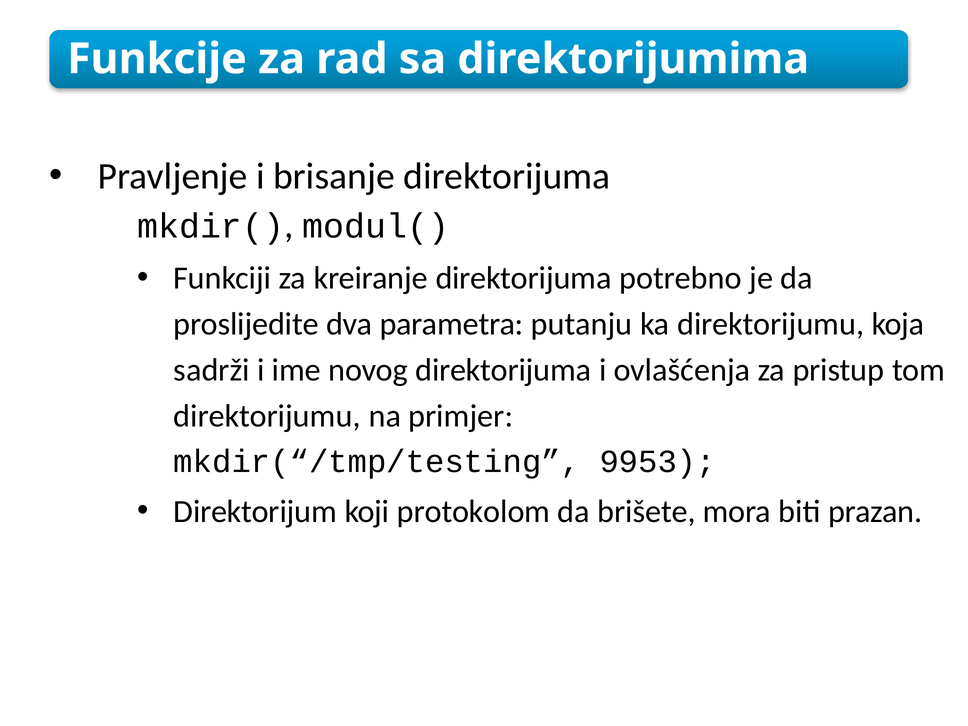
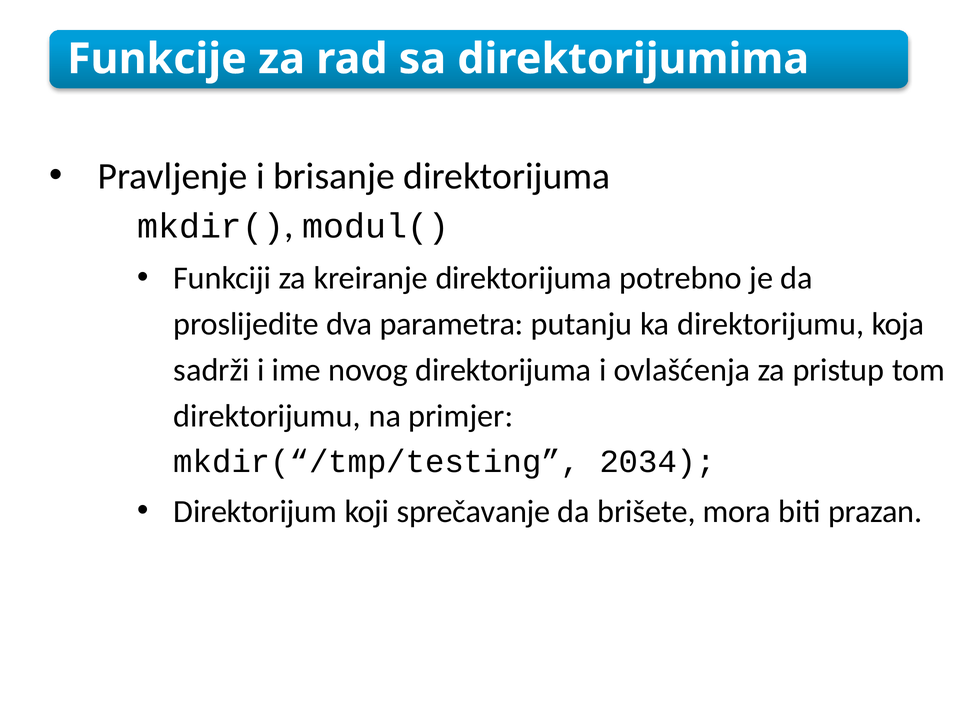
9953: 9953 -> 2034
protokolom: protokolom -> sprečavanje
